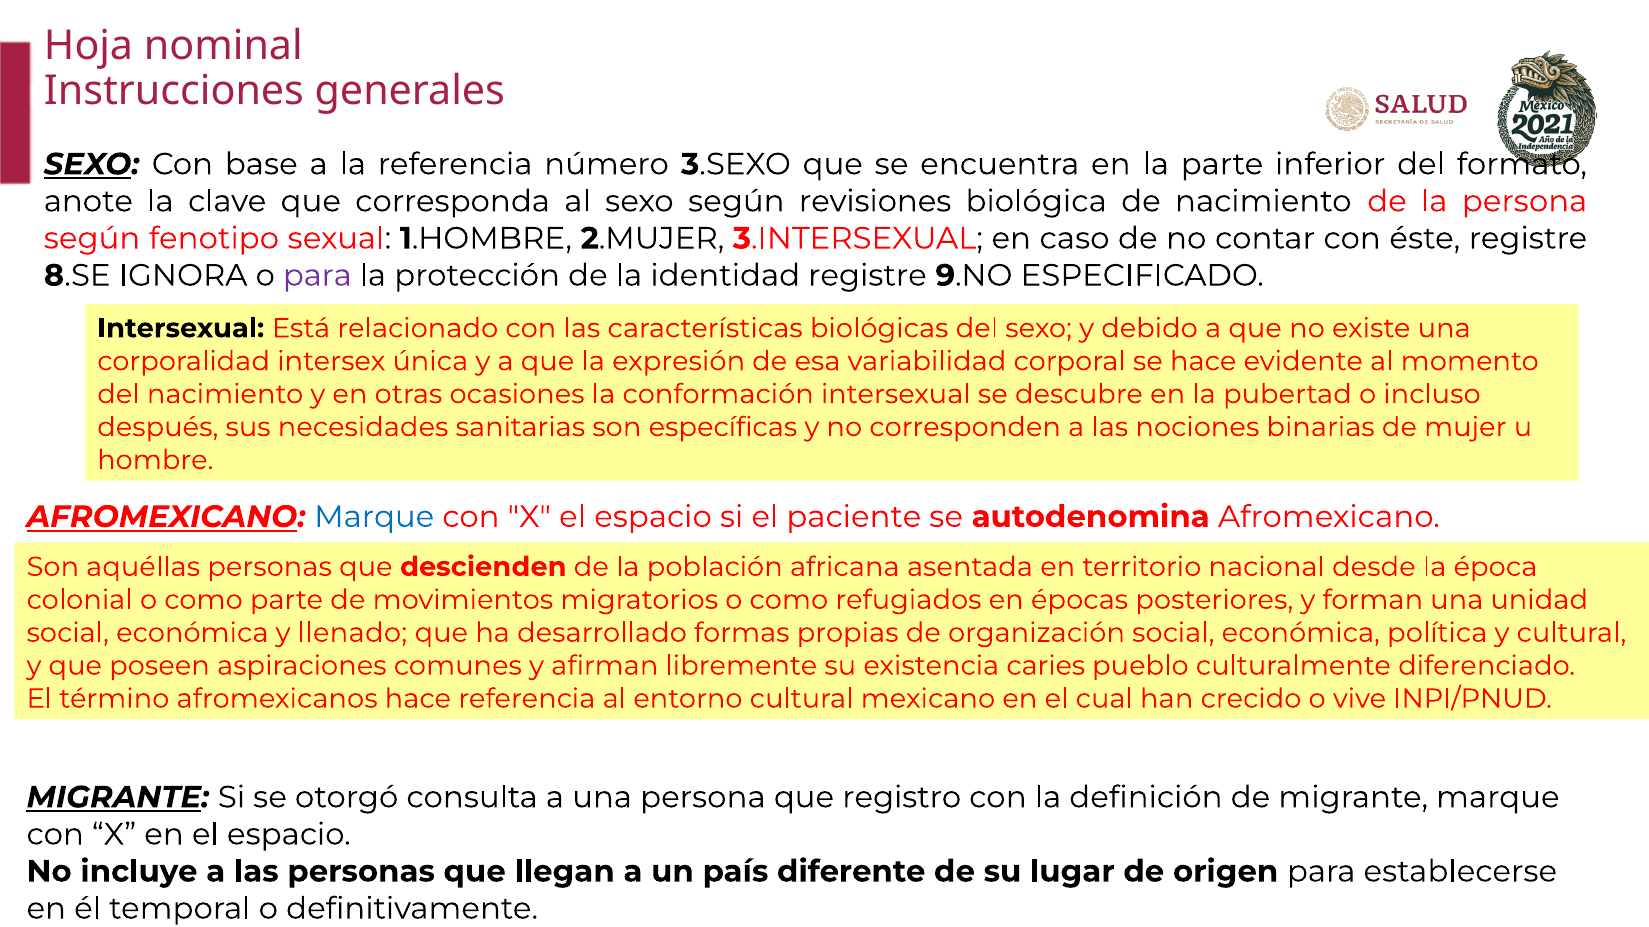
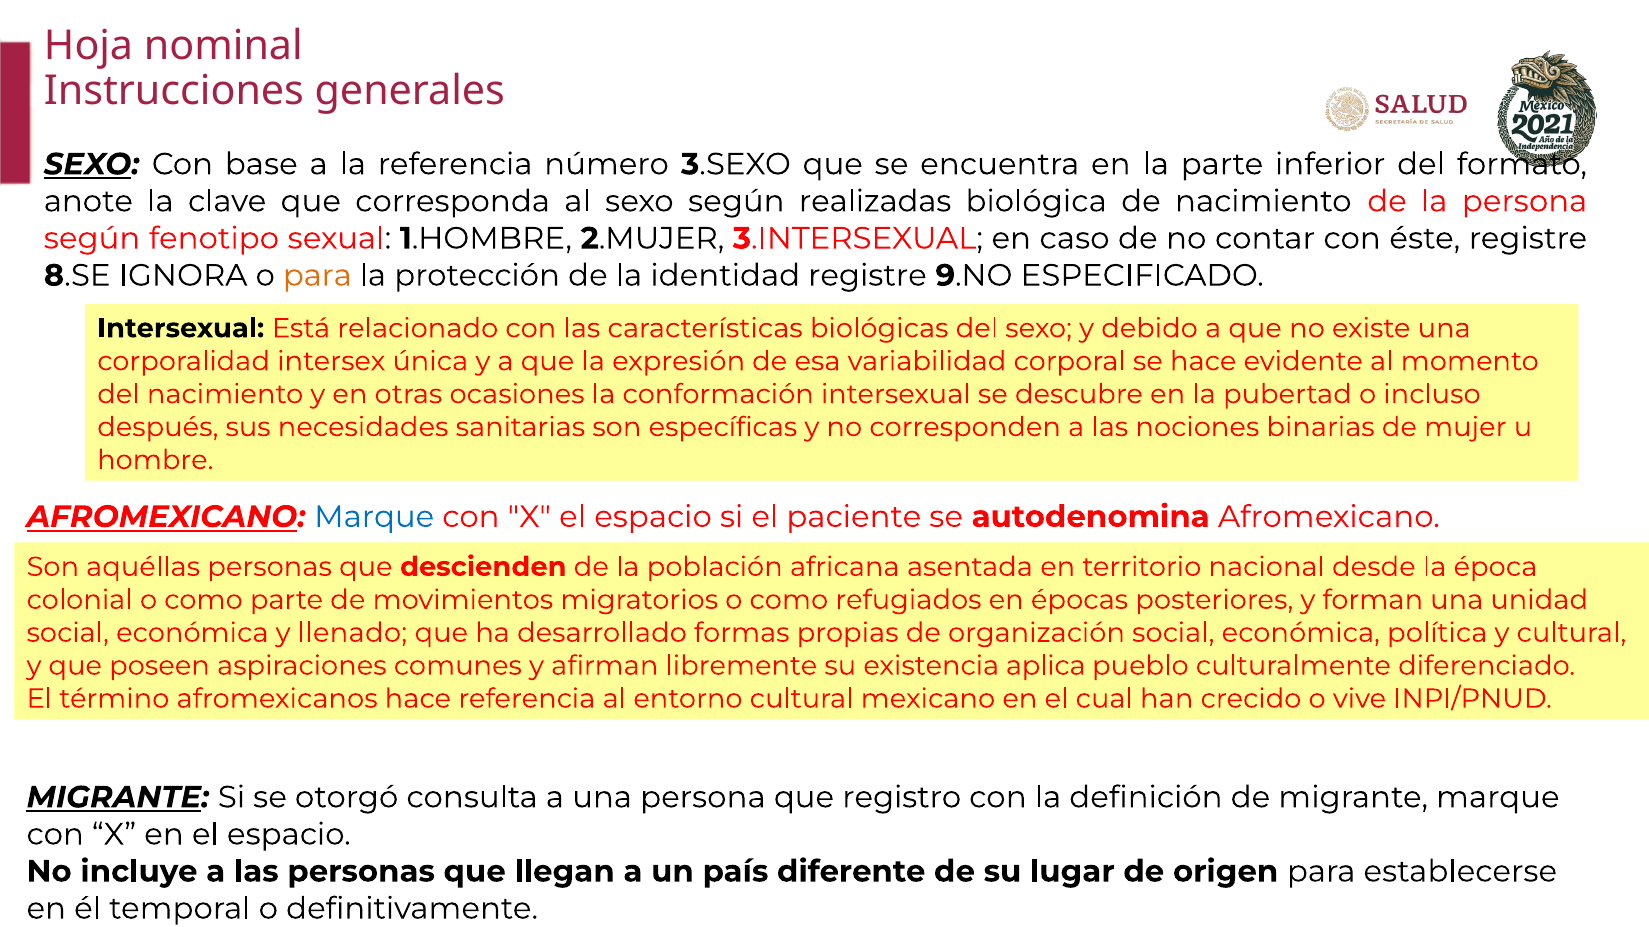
revisiones: revisiones -> realizadas
para at (317, 276) colour: purple -> orange
caries: caries -> aplica
